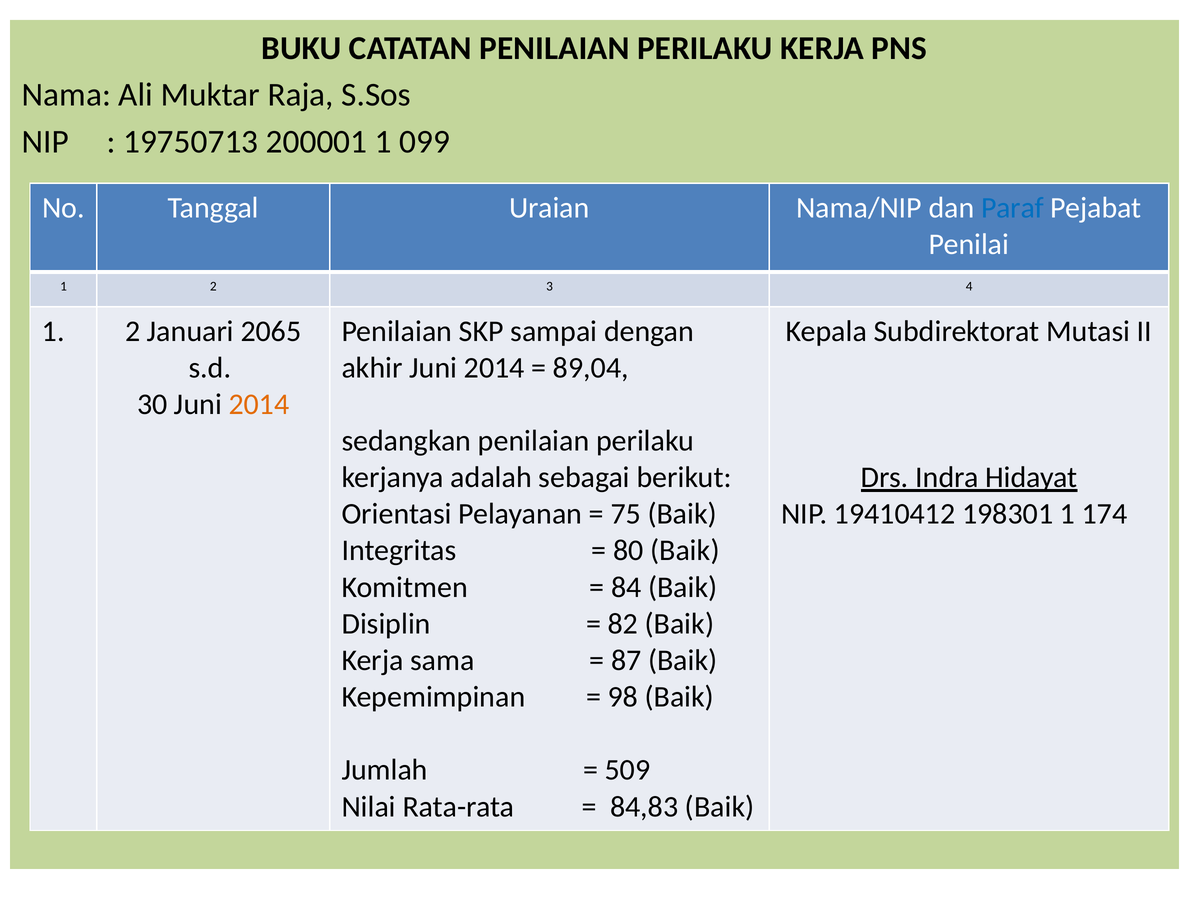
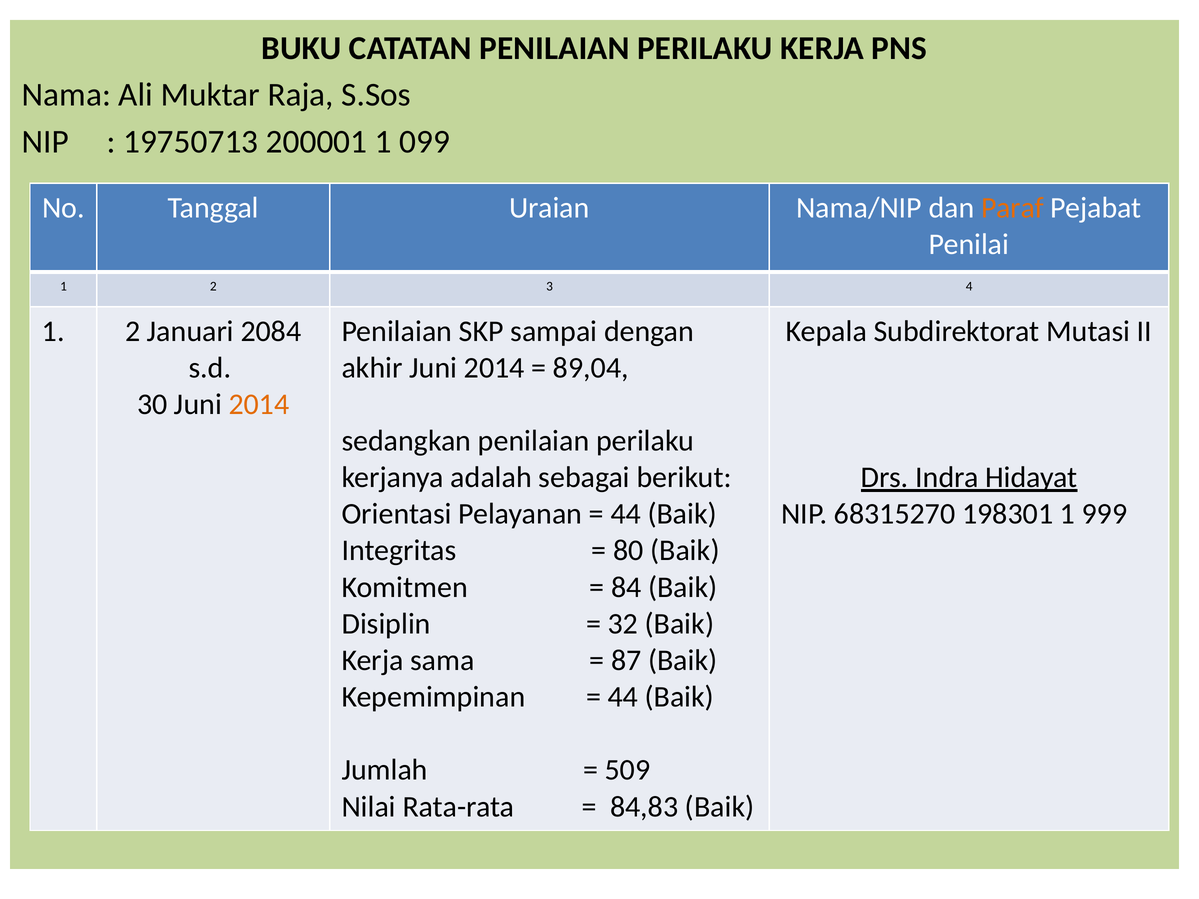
Paraf colour: blue -> orange
2065: 2065 -> 2084
75 at (626, 514): 75 -> 44
19410412: 19410412 -> 68315270
174: 174 -> 999
82: 82 -> 32
98 at (623, 697): 98 -> 44
